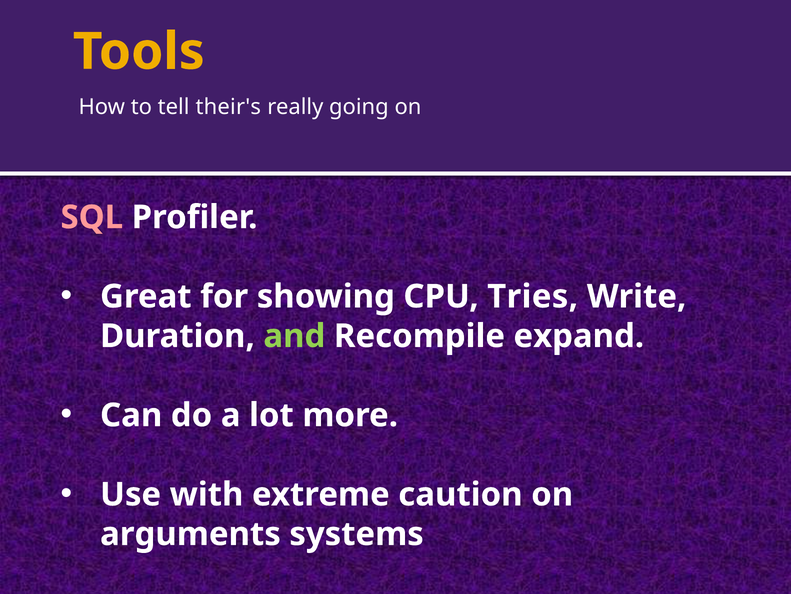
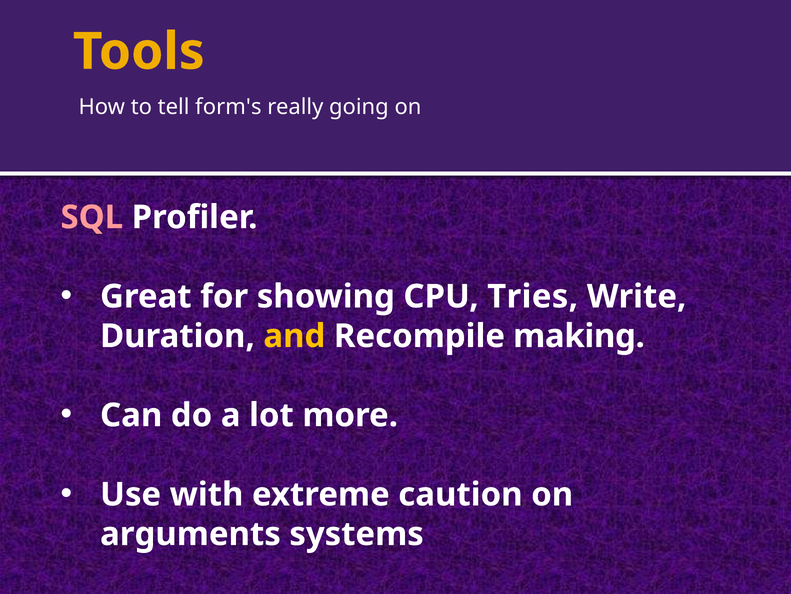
their's: their's -> form's
and colour: light green -> yellow
expand: expand -> making
